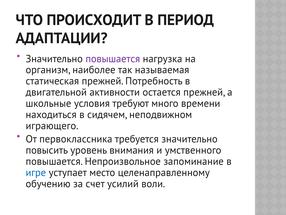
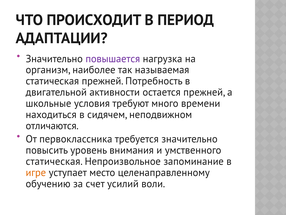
играющего: играющего -> отличаются
повышается at (54, 161): повышается -> статическая
игре colour: blue -> orange
